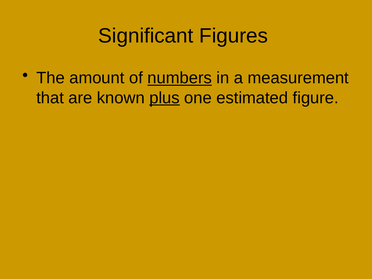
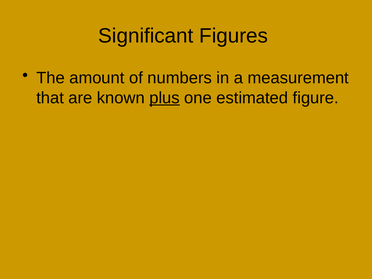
numbers underline: present -> none
